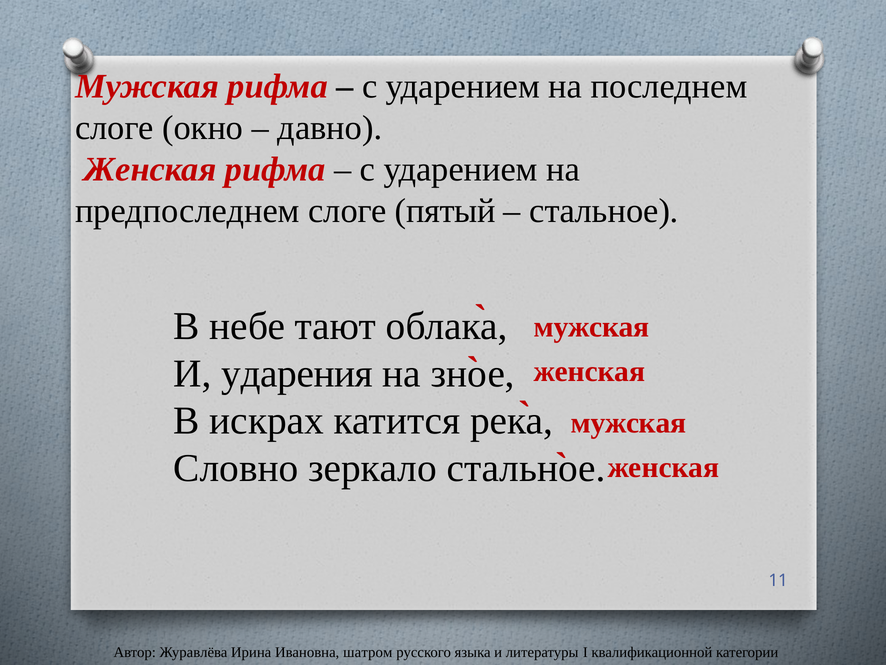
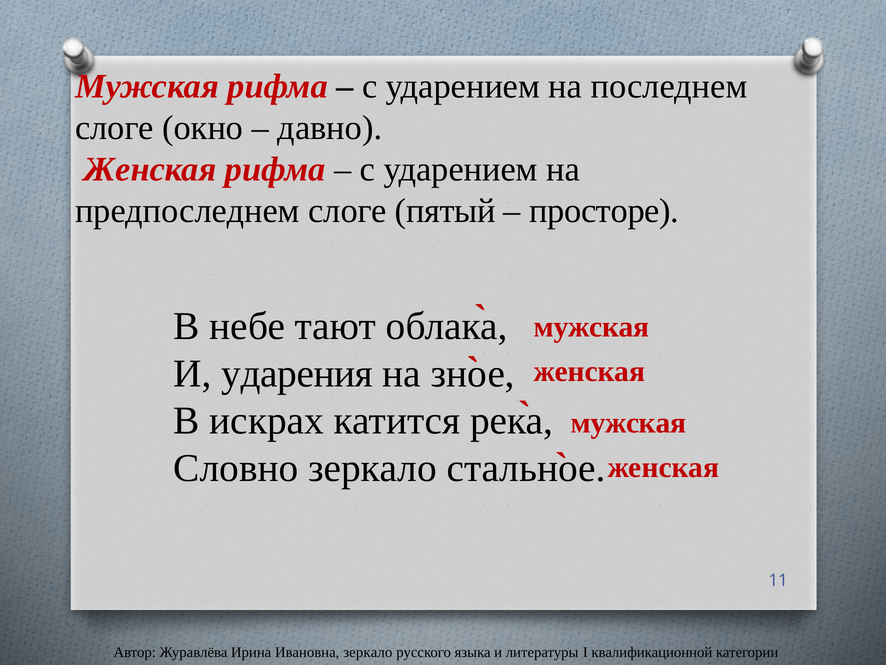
стальное at (604, 211): стальное -> просторе
Ивановна шатром: шатром -> зеркало
